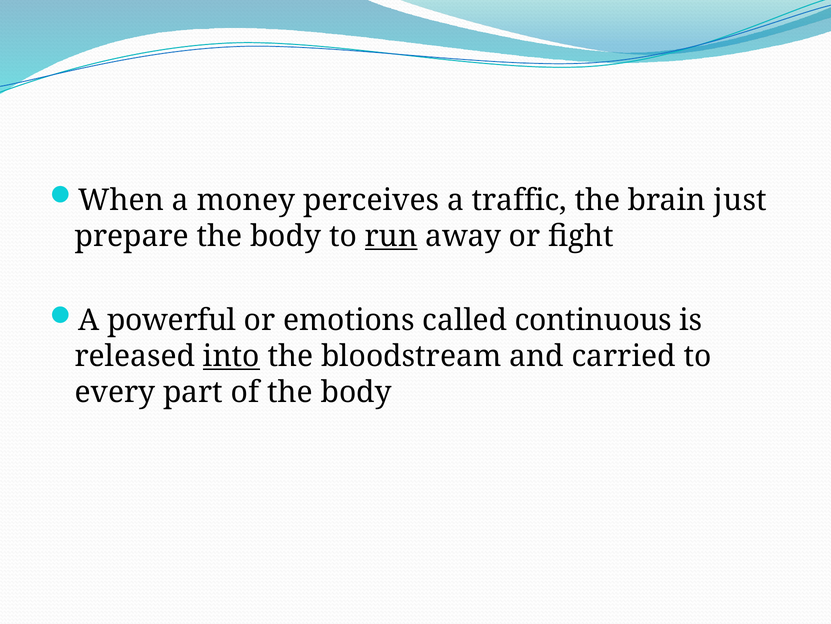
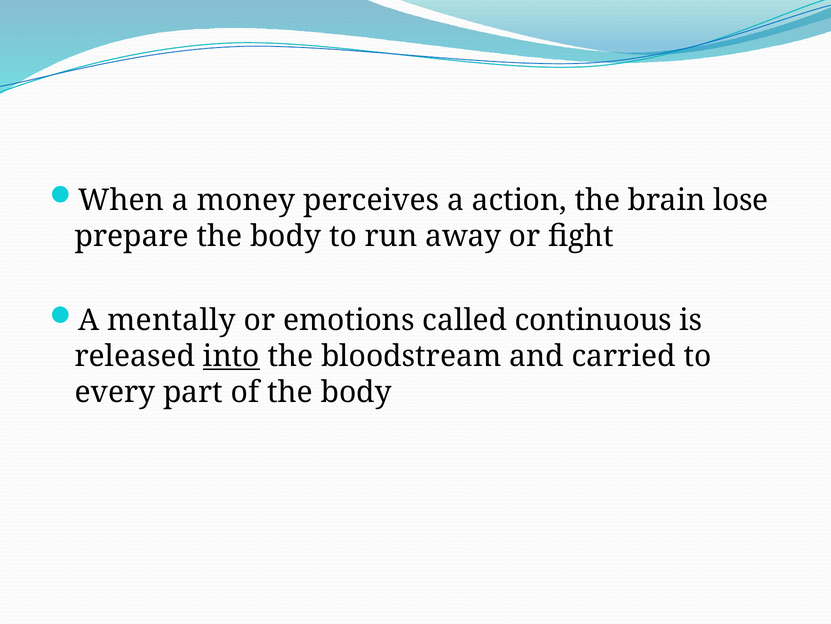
traffic: traffic -> action
just: just -> lose
run underline: present -> none
powerful: powerful -> mentally
